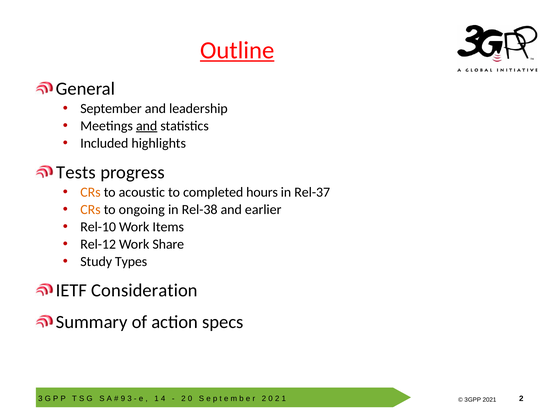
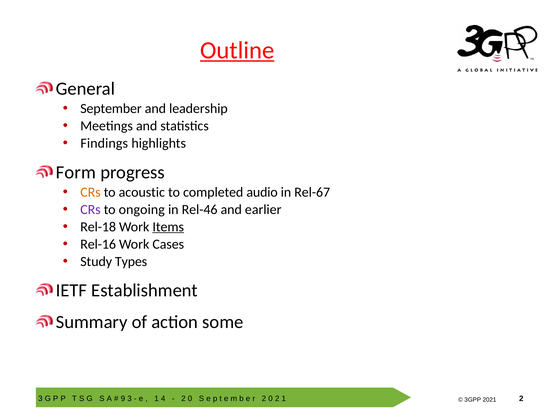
and at (147, 126) underline: present -> none
Included: Included -> Findings
Tests: Tests -> Form
hours: hours -> audio
Rel-37: Rel-37 -> Rel-67
CRs at (90, 209) colour: orange -> purple
Rel-38: Rel-38 -> Rel-46
Rel-10: Rel-10 -> Rel-18
Items underline: none -> present
Rel-12: Rel-12 -> Rel-16
Share: Share -> Cases
Consideration: Consideration -> Establishment
specs: specs -> some
